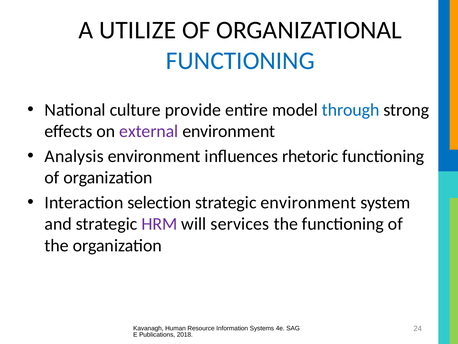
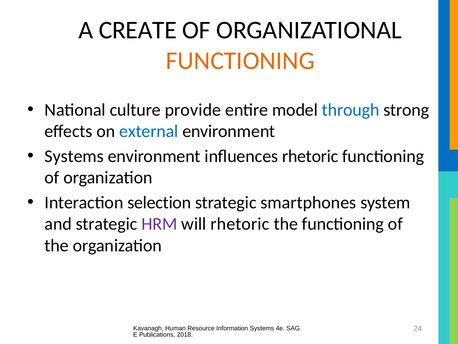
UTILIZE: UTILIZE -> CREATE
FUNCTIONING at (240, 61) colour: blue -> orange
external colour: purple -> blue
Analysis at (74, 156): Analysis -> Systems
strategic environment: environment -> smartphones
will services: services -> rhetoric
